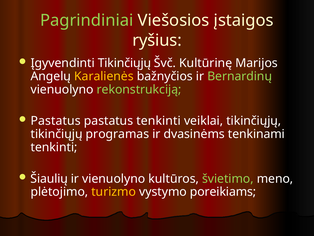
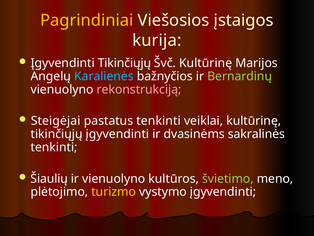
Pagrindiniai colour: light green -> yellow
ryšius: ryšius -> kurija
Karalienės colour: yellow -> light blue
rekonstrukciją colour: light green -> pink
Pastatus at (56, 121): Pastatus -> Steigėjai
veiklai tikinčiųjų: tikinčiųjų -> kultūrinę
tikinčiųjų programas: programas -> įgyvendinti
tenkinami: tenkinami -> sakralinės
vystymo poreikiams: poreikiams -> įgyvendinti
